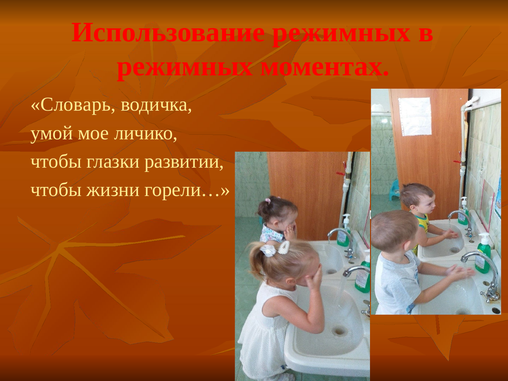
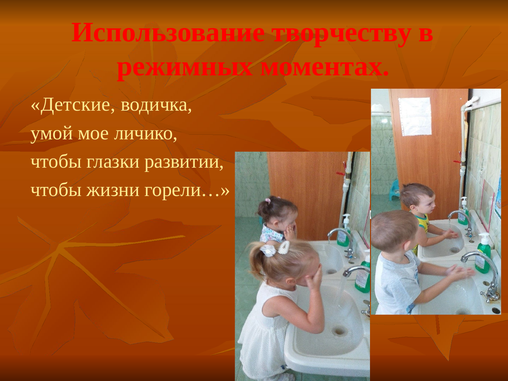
Использование режимных: режимных -> творчеству
Словарь: Словарь -> Детские
